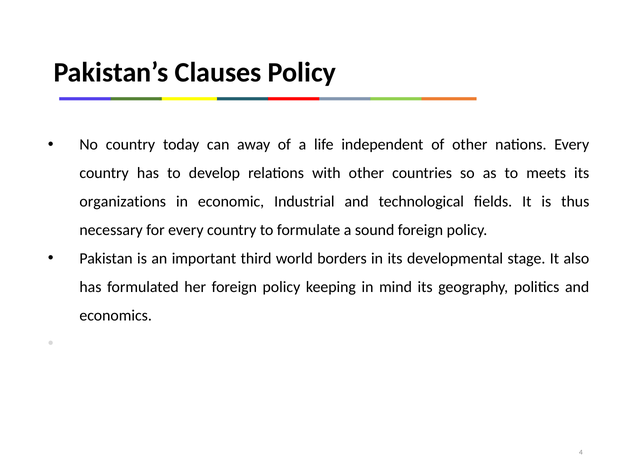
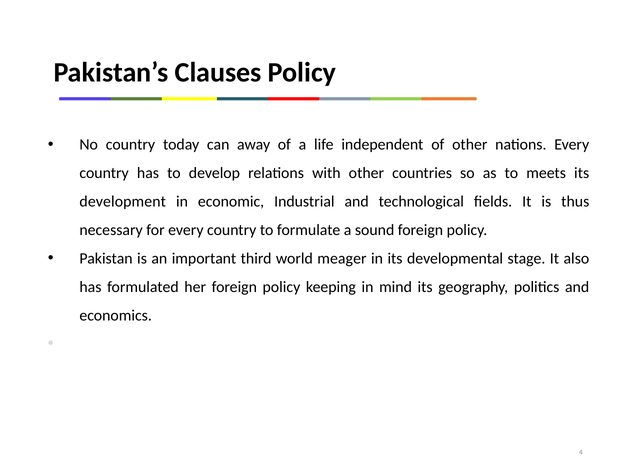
organizations: organizations -> development
borders: borders -> meager
